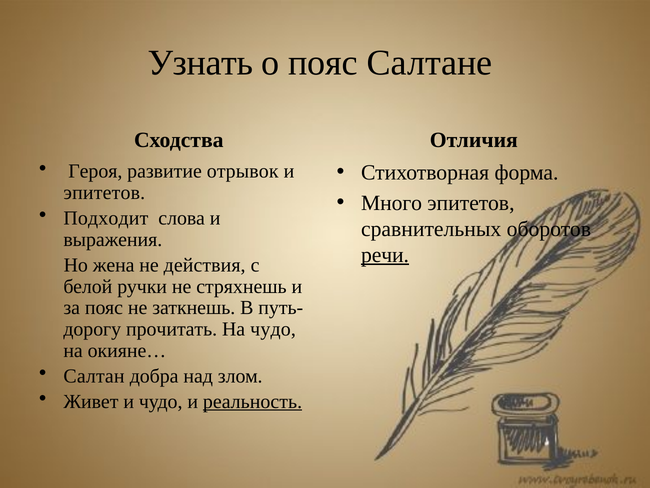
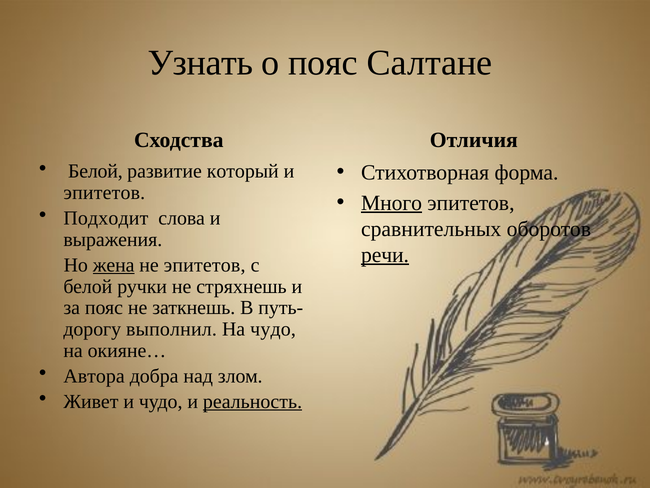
Героя at (95, 171): Героя -> Белой
отрывок: отрывок -> который
Много underline: none -> present
жена underline: none -> present
не действия: действия -> эпитетов
прочитать: прочитать -> выполнил
Салтан: Салтан -> Автора
